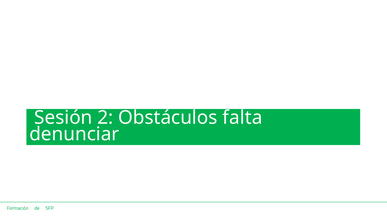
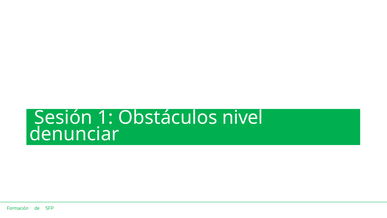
2: 2 -> 1
falta: falta -> nivel
